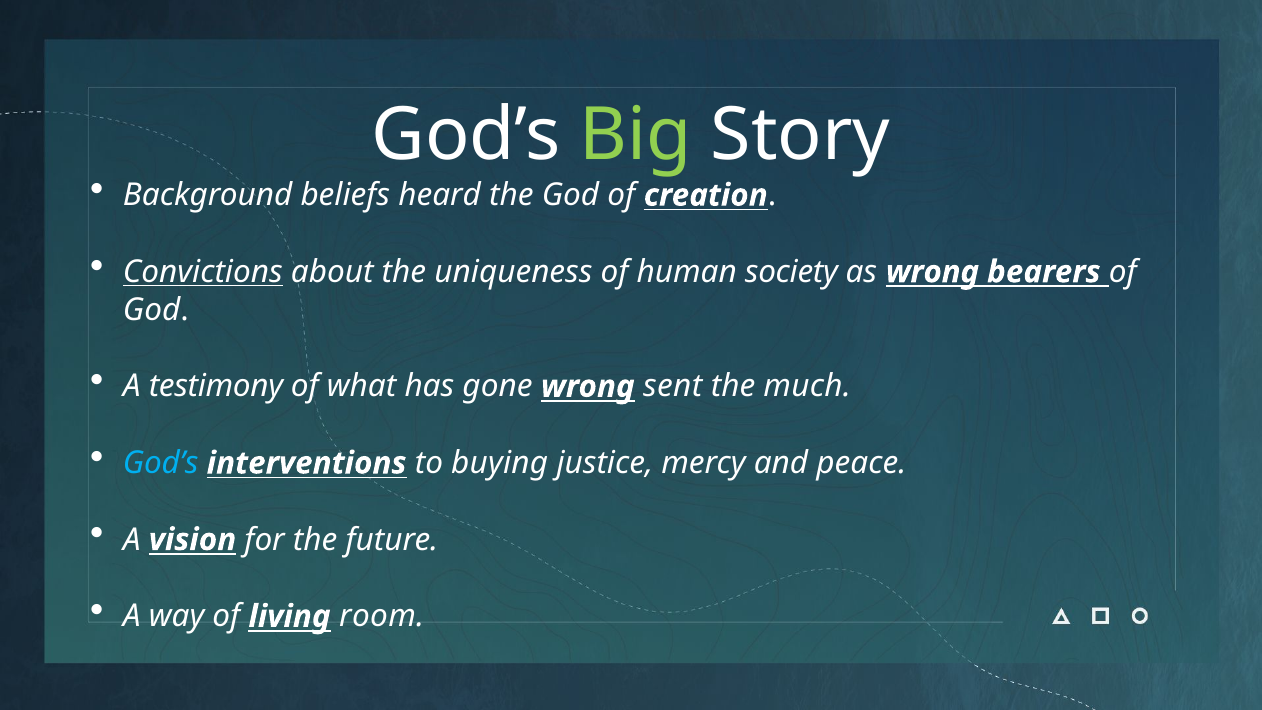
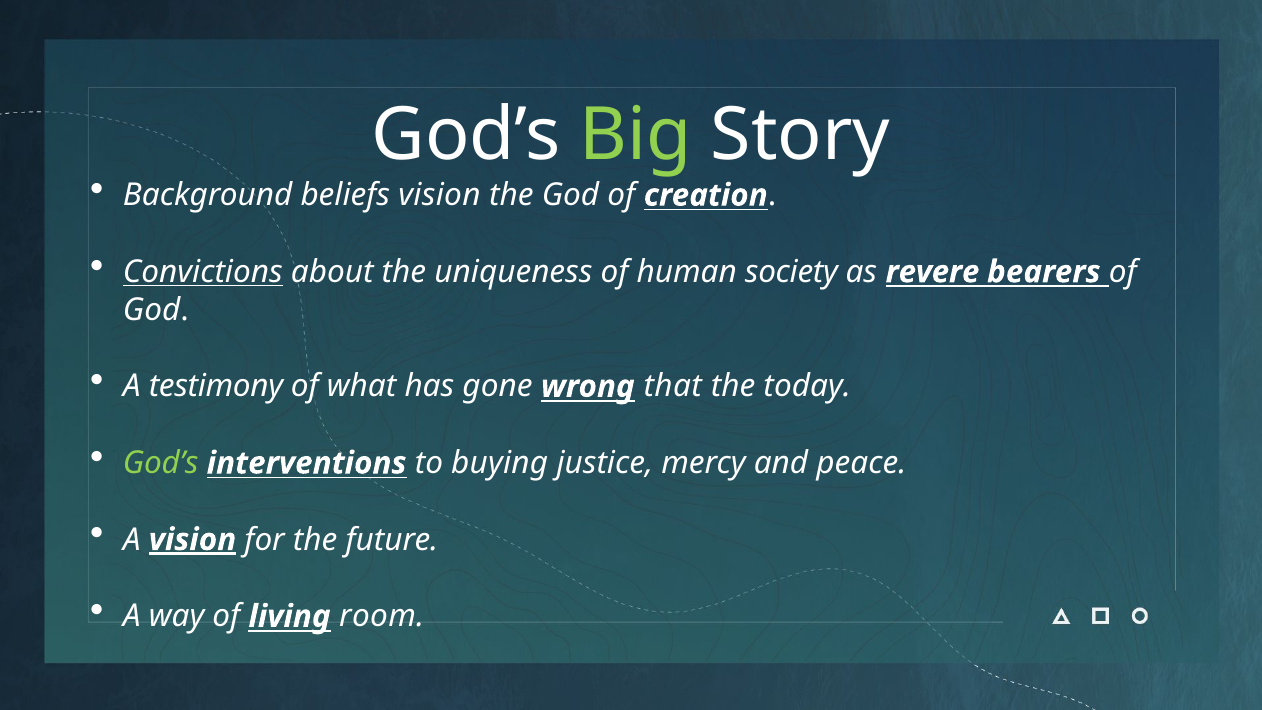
beliefs heard: heard -> vision
as wrong: wrong -> revere
sent: sent -> that
much: much -> today
God’s at (161, 463) colour: light blue -> light green
vision at (193, 540) underline: none -> present
